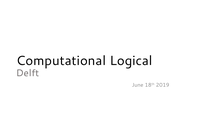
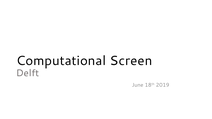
Logical: Logical -> Screen
